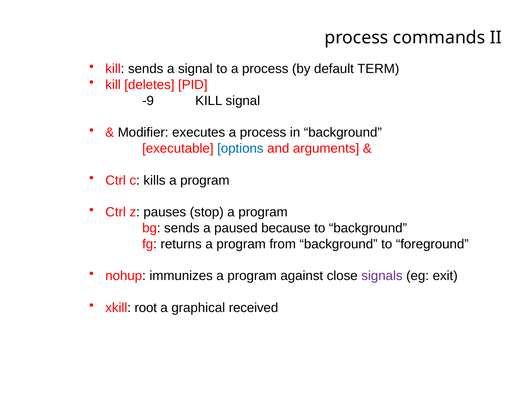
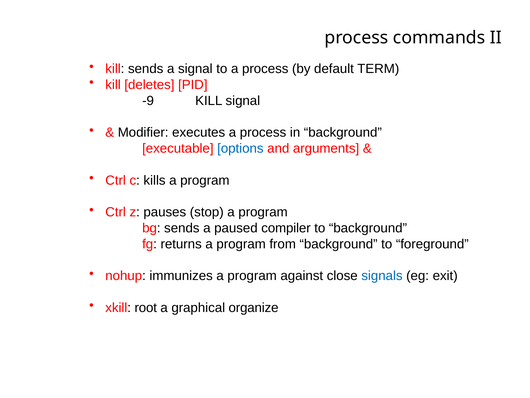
because: because -> compiler
signals colour: purple -> blue
received: received -> organize
